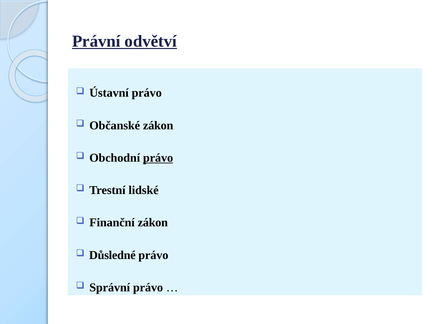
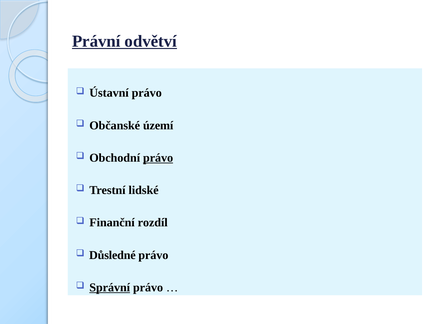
Občanské zákon: zákon -> území
Finanční zákon: zákon -> rozdíl
Správní underline: none -> present
